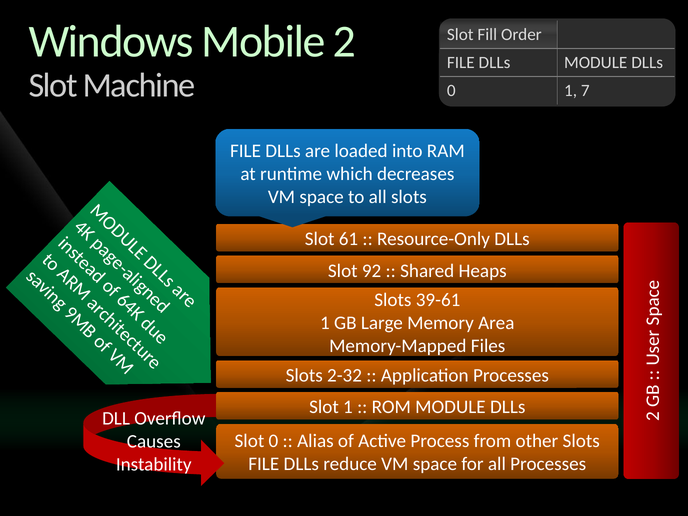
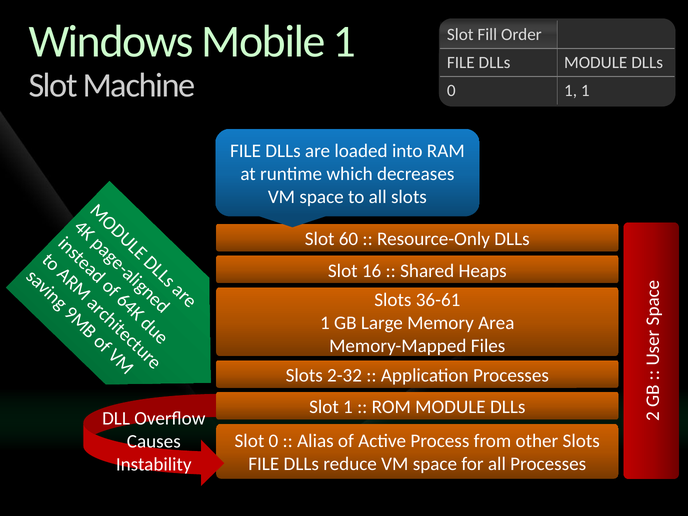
Mobile 2: 2 -> 1
1 7: 7 -> 1
61: 61 -> 60
92: 92 -> 16
39-61: 39-61 -> 36-61
